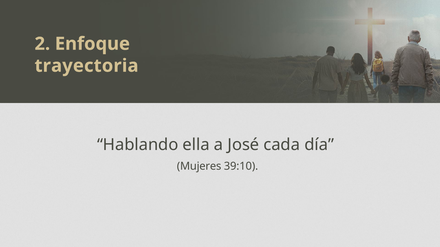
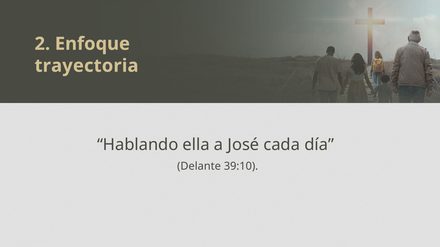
Mujeres: Mujeres -> Delante
